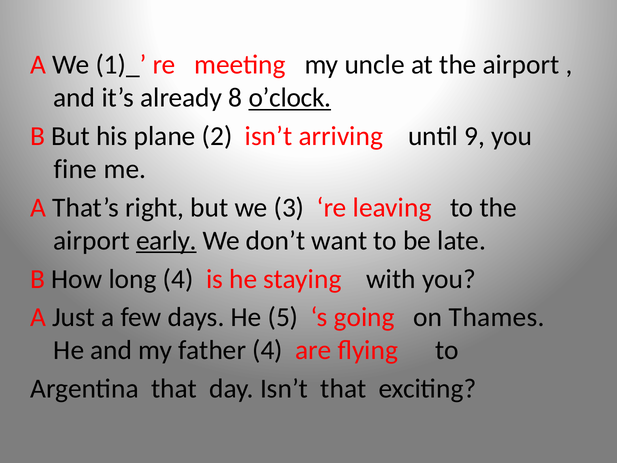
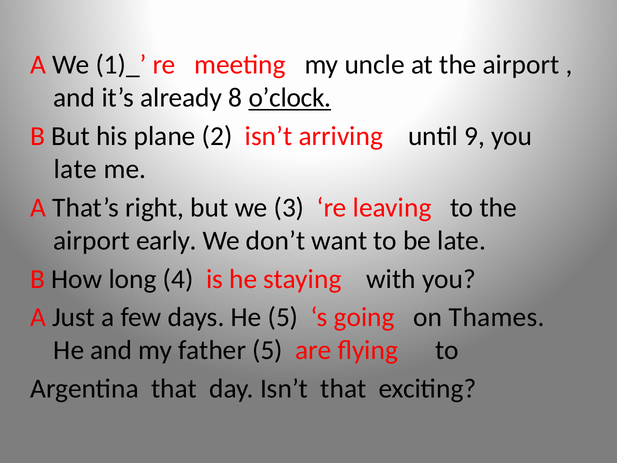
fine at (75, 169): fine -> late
early underline: present -> none
father 4: 4 -> 5
